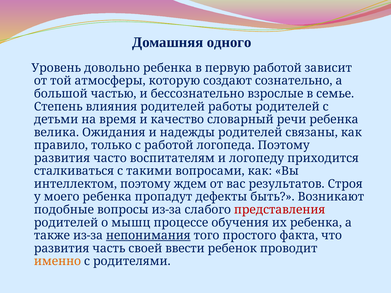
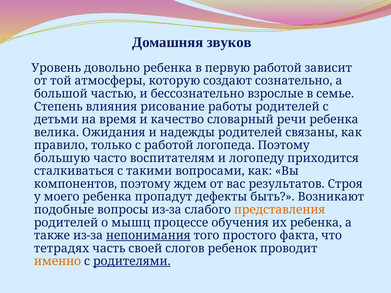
одного: одного -> звуков
влияния родителей: родителей -> рисование
развития at (62, 158): развития -> большую
интеллектом: интеллектом -> компонентов
представления colour: red -> orange
развития at (62, 249): развития -> тетрадях
ввести: ввести -> слогов
родителями underline: none -> present
